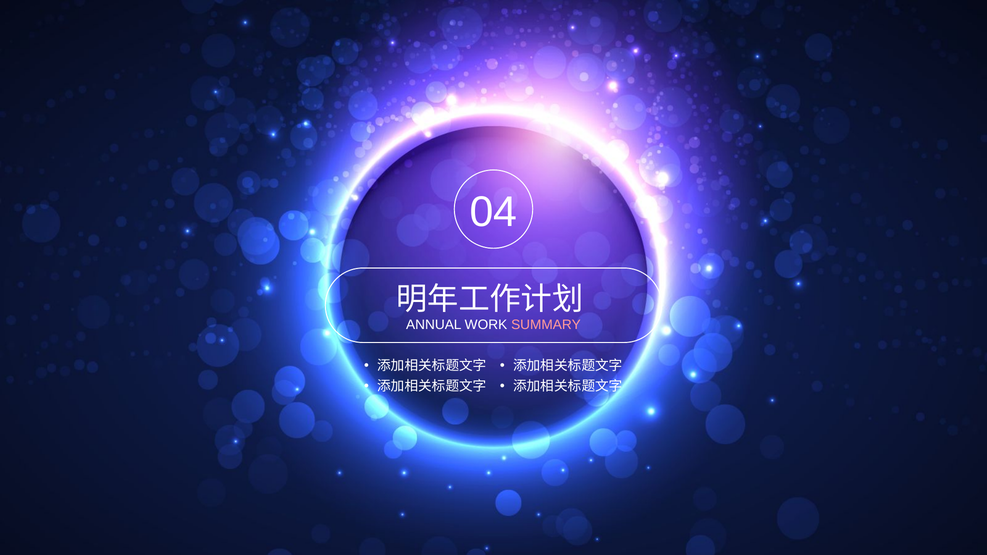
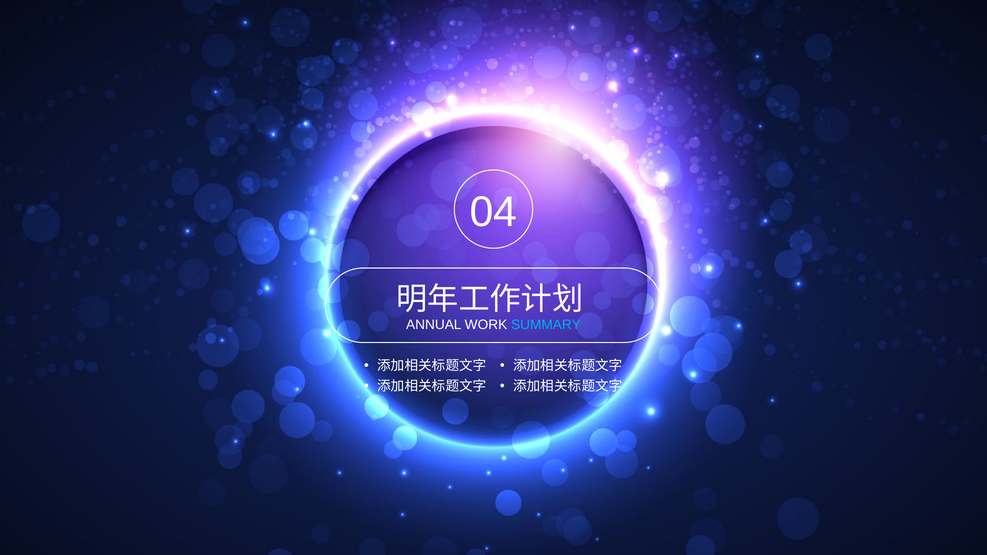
SUMMARY colour: pink -> light blue
